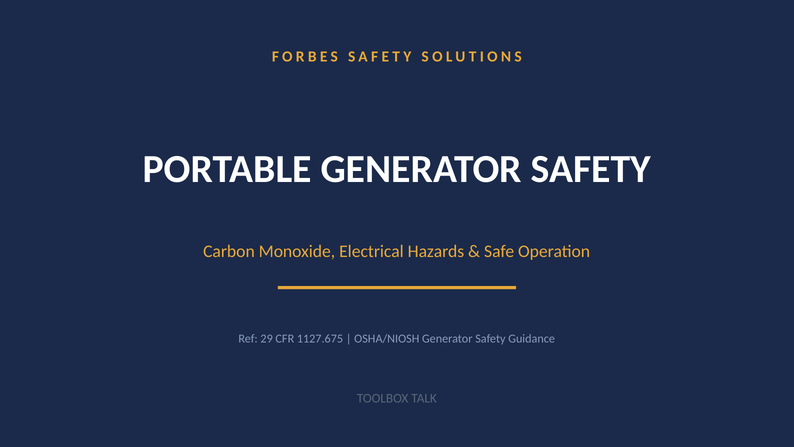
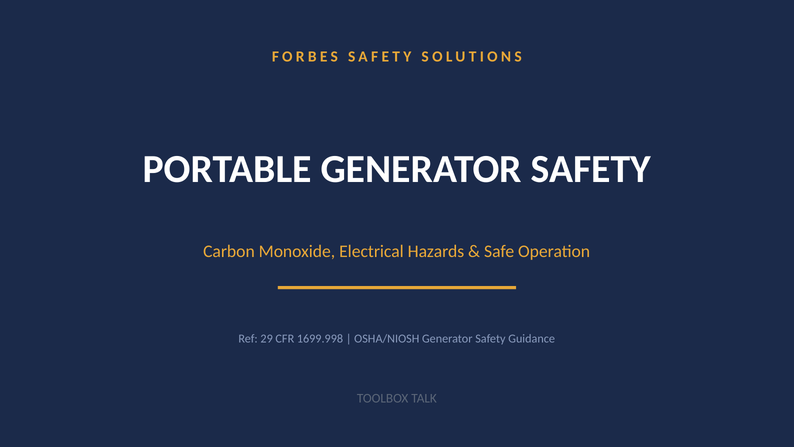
1127.675: 1127.675 -> 1699.998
